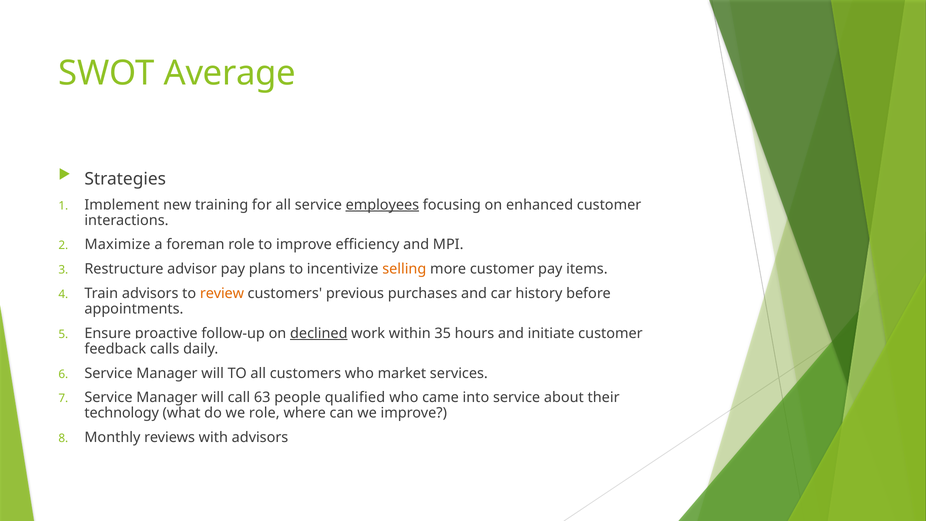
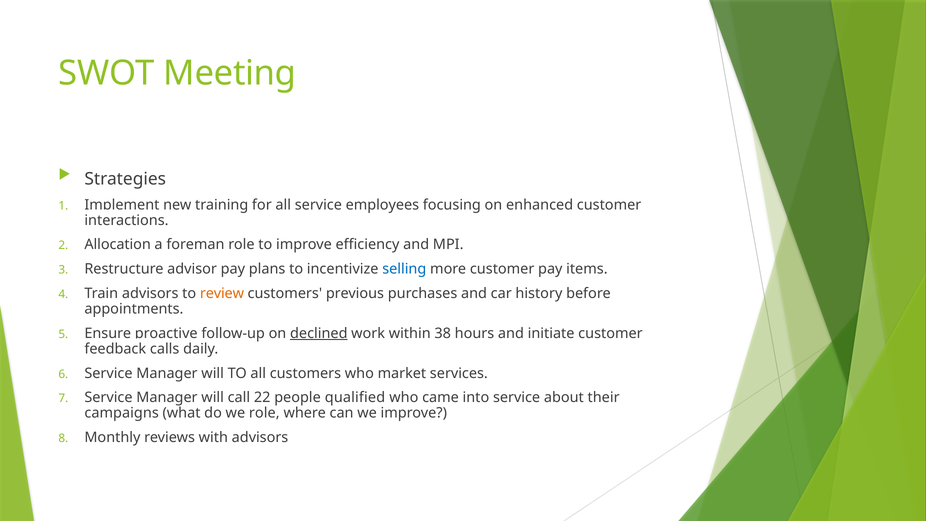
Average: Average -> Meeting
employees underline: present -> none
Maximize: Maximize -> Allocation
selling colour: orange -> blue
35: 35 -> 38
63: 63 -> 22
technology: technology -> campaigns
